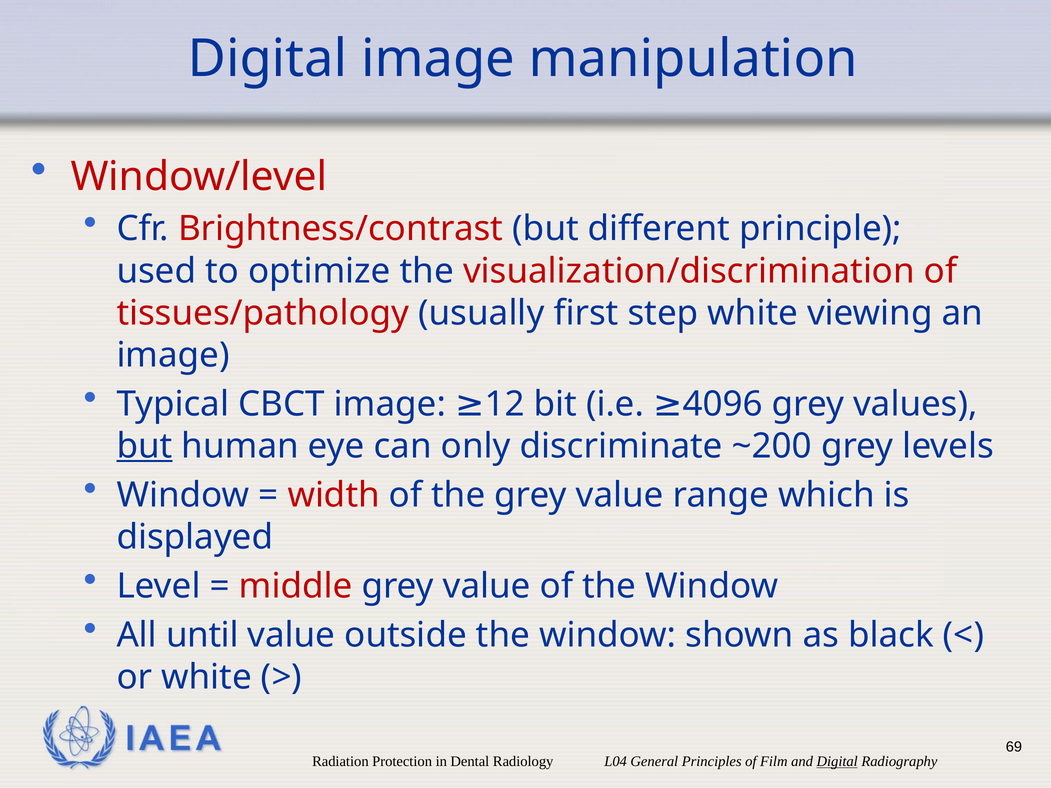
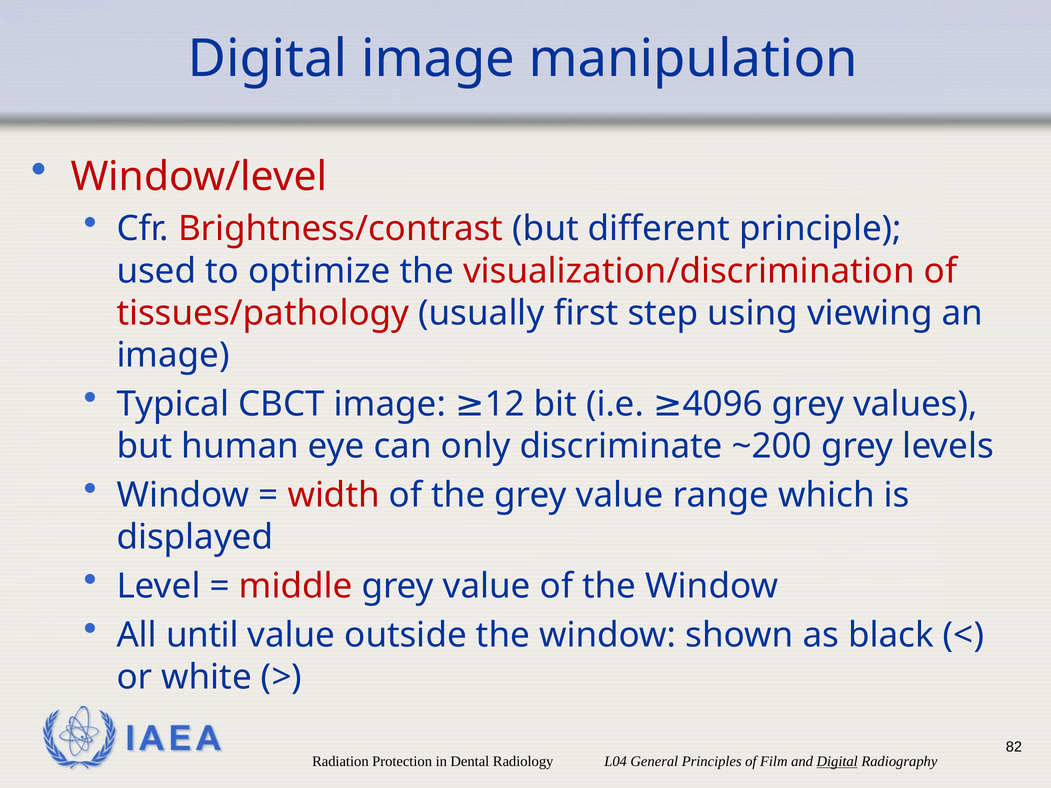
step white: white -> using
but at (144, 446) underline: present -> none
69: 69 -> 82
